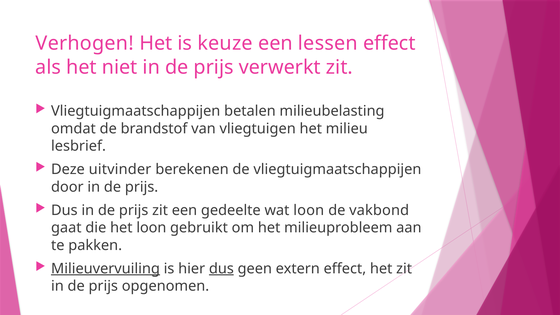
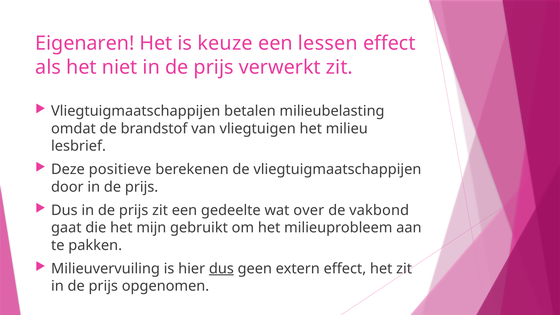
Verhogen: Verhogen -> Eigenaren
uitvinder: uitvinder -> positieve
wat loon: loon -> over
het loon: loon -> mijn
Milieuvervuiling underline: present -> none
